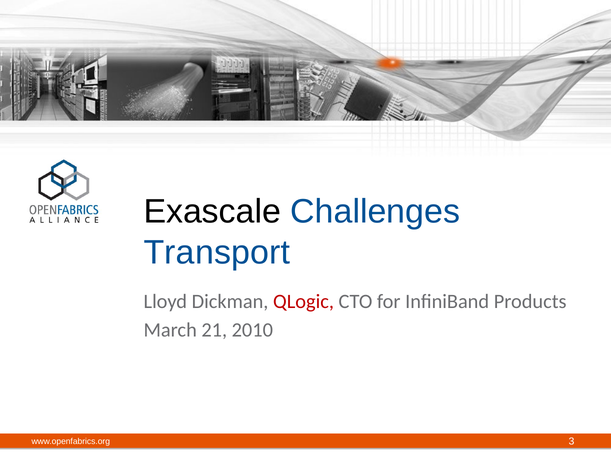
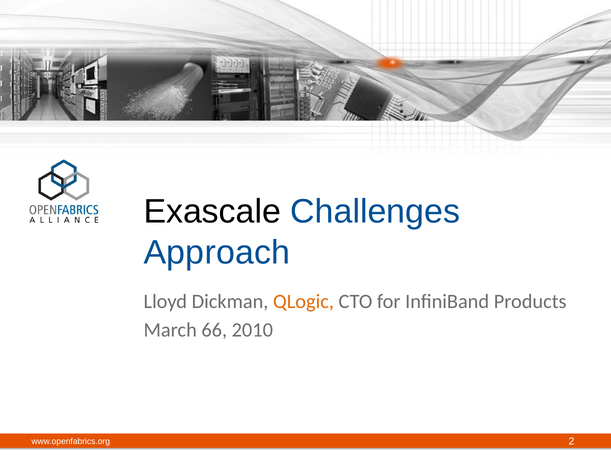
Transport: Transport -> Approach
QLogic colour: red -> orange
21: 21 -> 66
3: 3 -> 2
